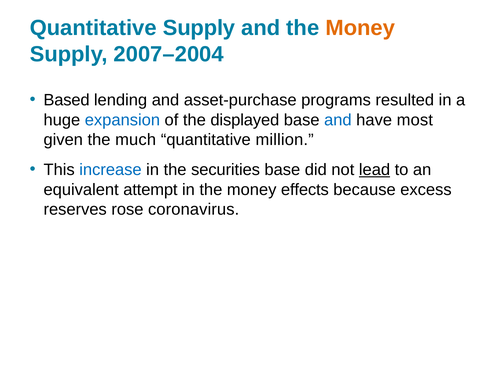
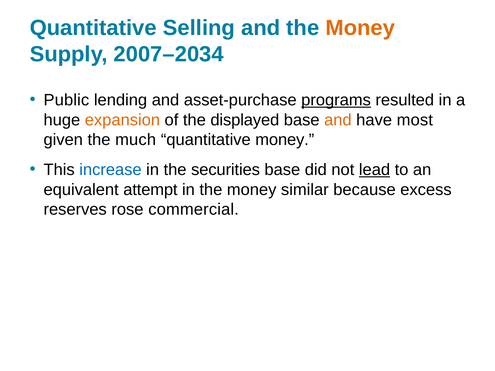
Quantitative Supply: Supply -> Selling
2007–2004: 2007–2004 -> 2007–2034
Based: Based -> Public
programs underline: none -> present
expansion colour: blue -> orange
and at (338, 120) colour: blue -> orange
quantitative million: million -> money
effects: effects -> similar
coronavirus: coronavirus -> commercial
